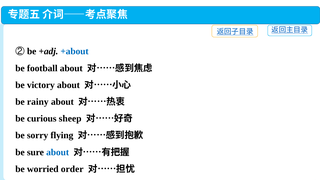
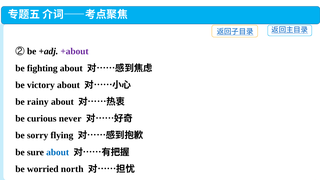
+about colour: blue -> purple
football: football -> fighting
sheep: sheep -> never
order: order -> north
